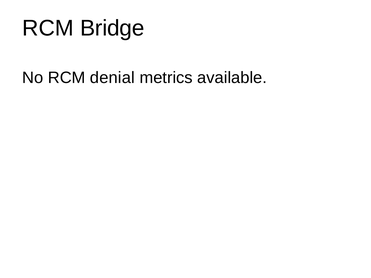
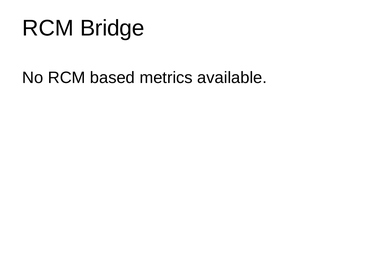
denial: denial -> based
